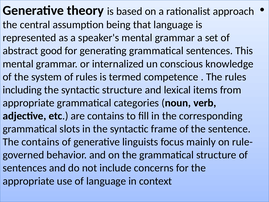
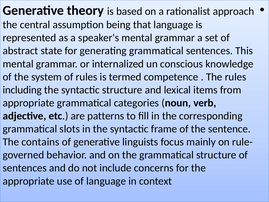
good: good -> state
are contains: contains -> patterns
